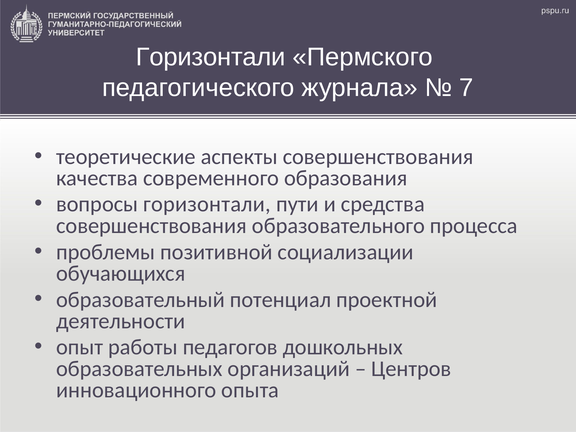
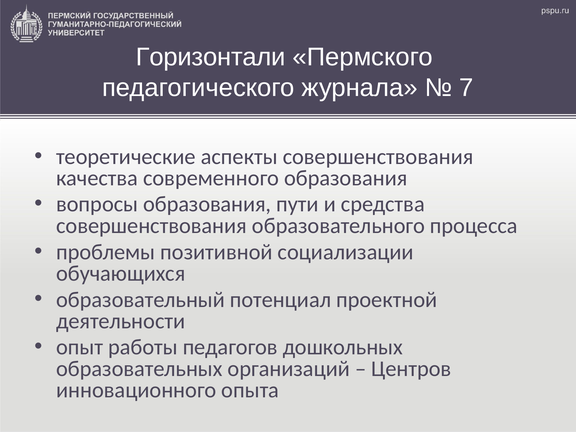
вопросы горизонтали: горизонтали -> образования
